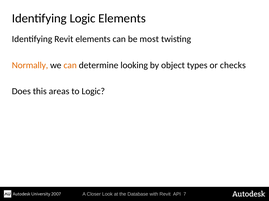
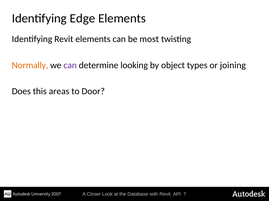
Identifying Logic: Logic -> Edge
can at (70, 65) colour: orange -> purple
checks: checks -> joining
to Logic: Logic -> Door
